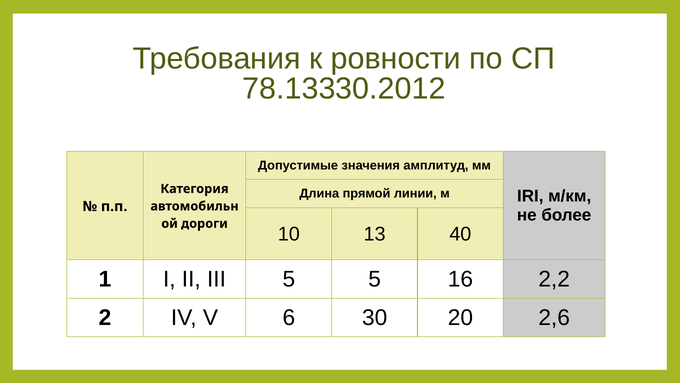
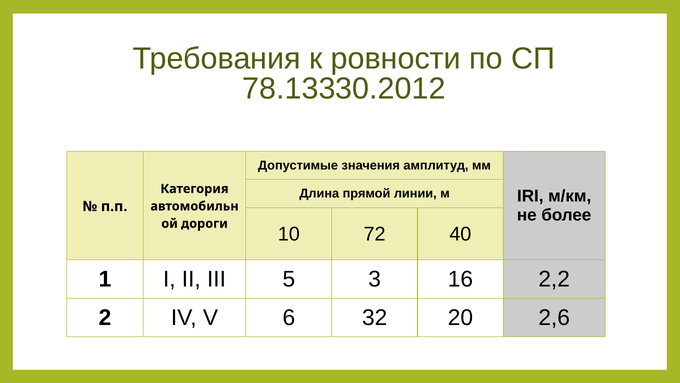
13: 13 -> 72
5 5: 5 -> 3
30: 30 -> 32
